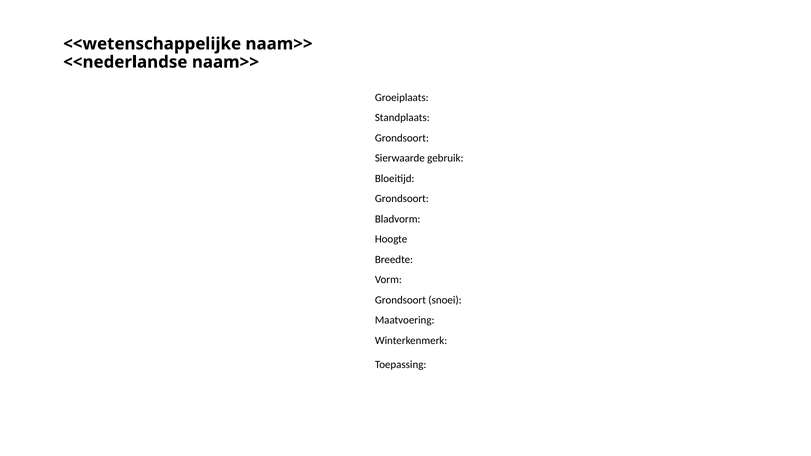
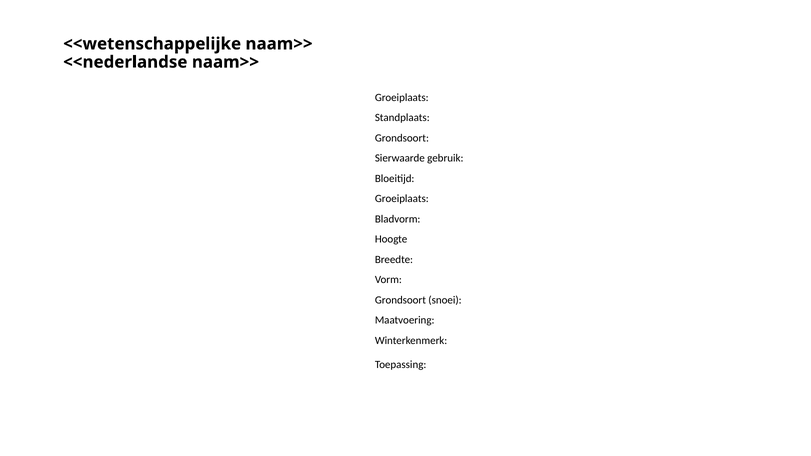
Grondsoort at (402, 199): Grondsoort -> Groeiplaats
